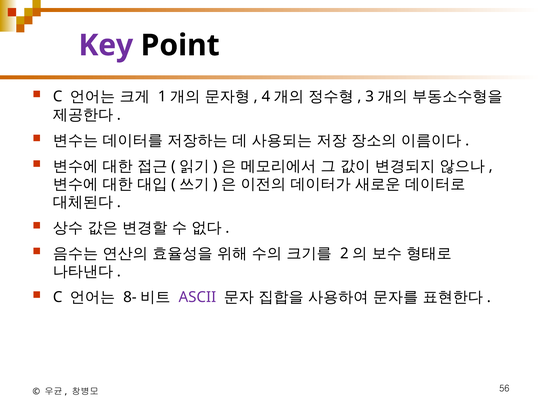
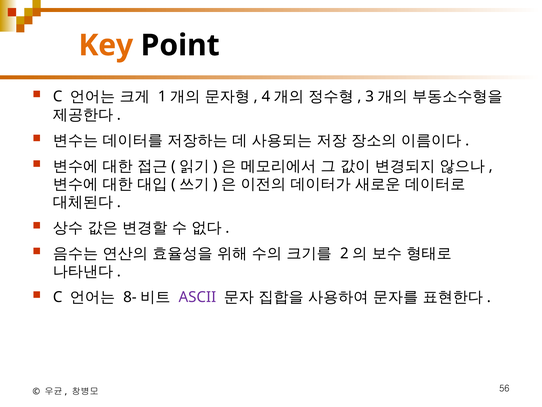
Key colour: purple -> orange
